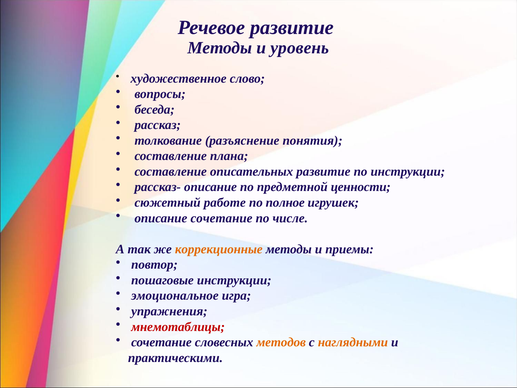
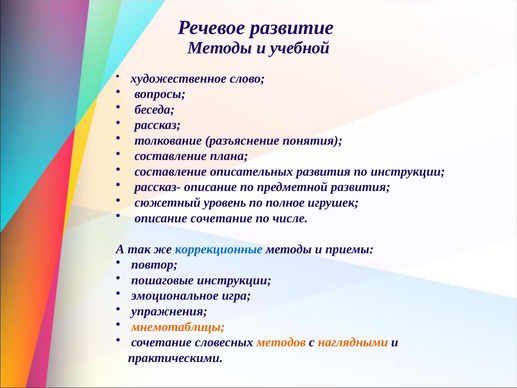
уровень: уровень -> учебной
описательных развитие: развитие -> развития
предметной ценности: ценности -> развития
работе: работе -> уровень
коррекционные colour: orange -> blue
мнемотаблицы colour: red -> orange
